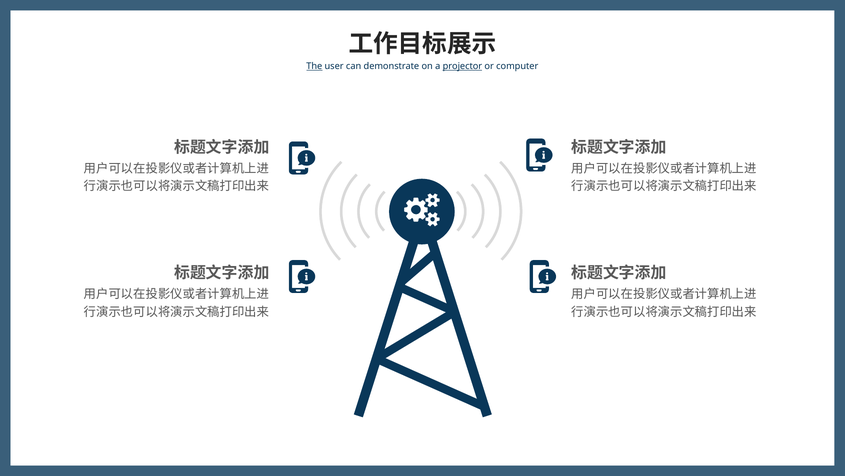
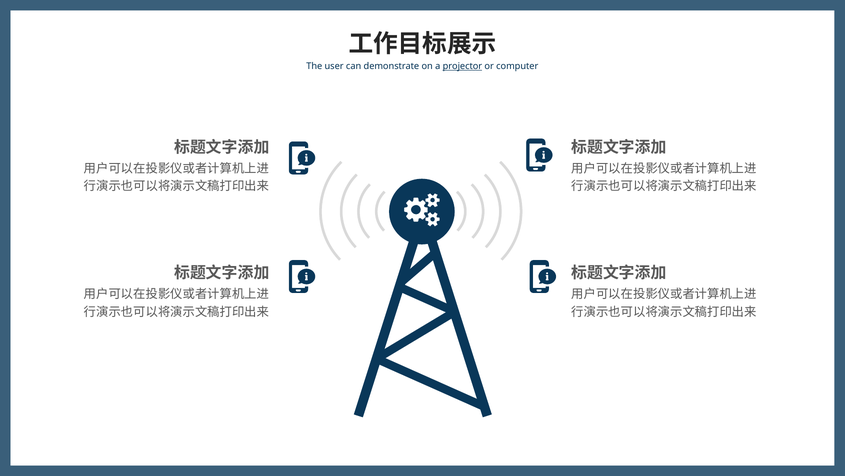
The underline: present -> none
